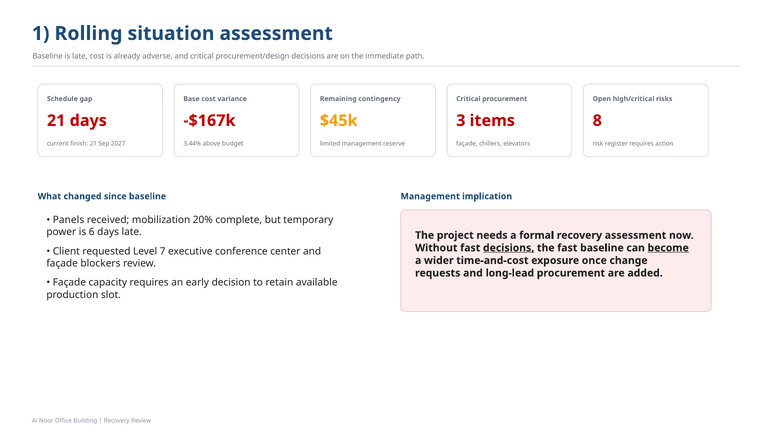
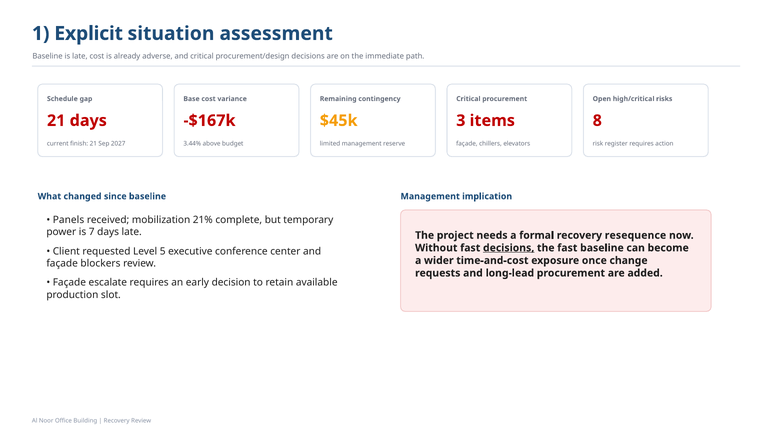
Rolling: Rolling -> Explicit
20%: 20% -> 21%
6: 6 -> 7
recovery assessment: assessment -> resequence
become underline: present -> none
7: 7 -> 5
capacity: capacity -> escalate
